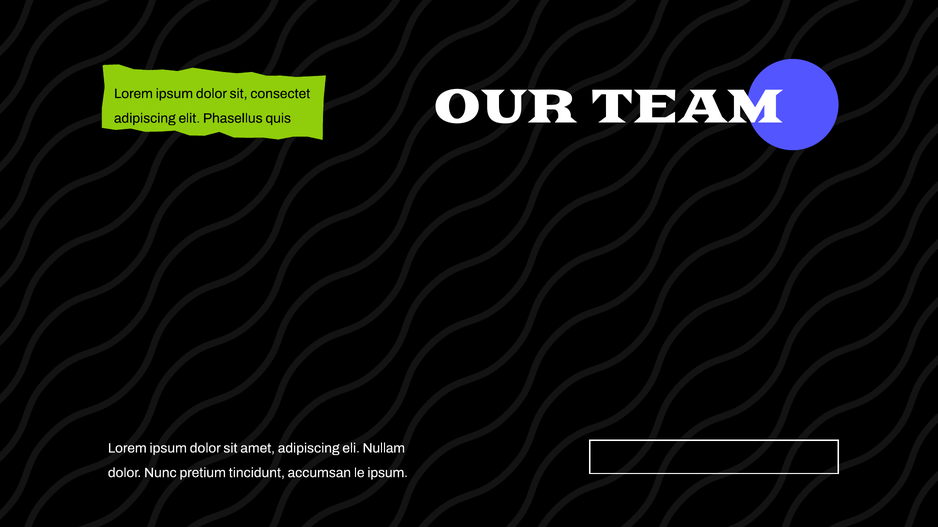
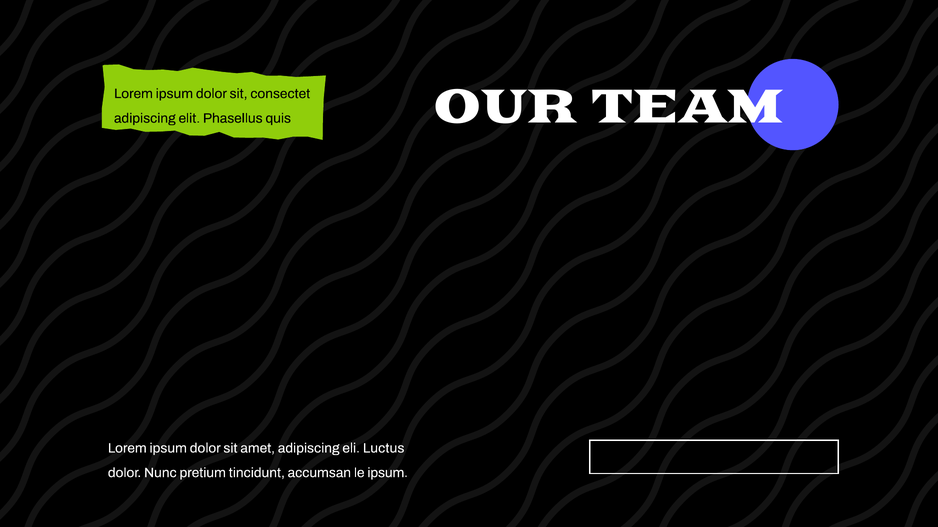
Nullam: Nullam -> Luctus
